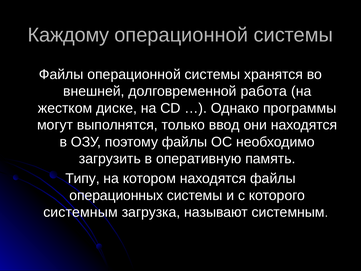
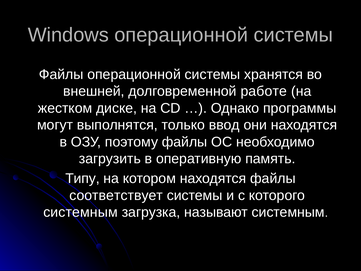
Каждому: Каждому -> Windows
работа: работа -> работе
операционных: операционных -> соответствует
